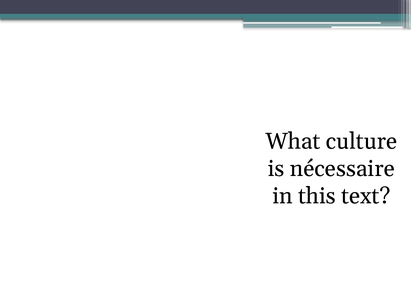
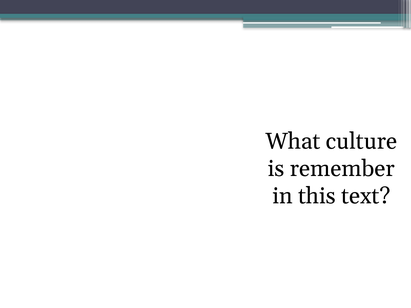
nécessaire: nécessaire -> remember
